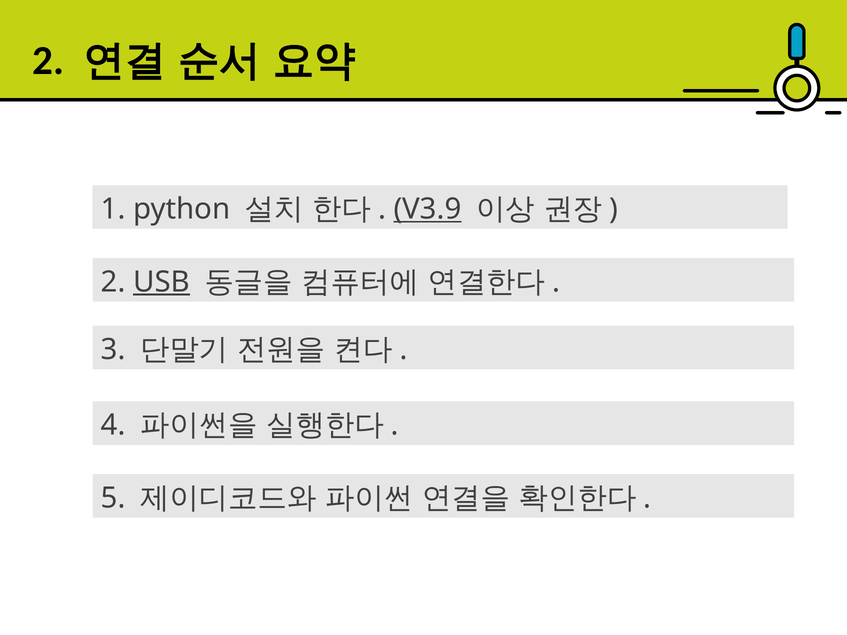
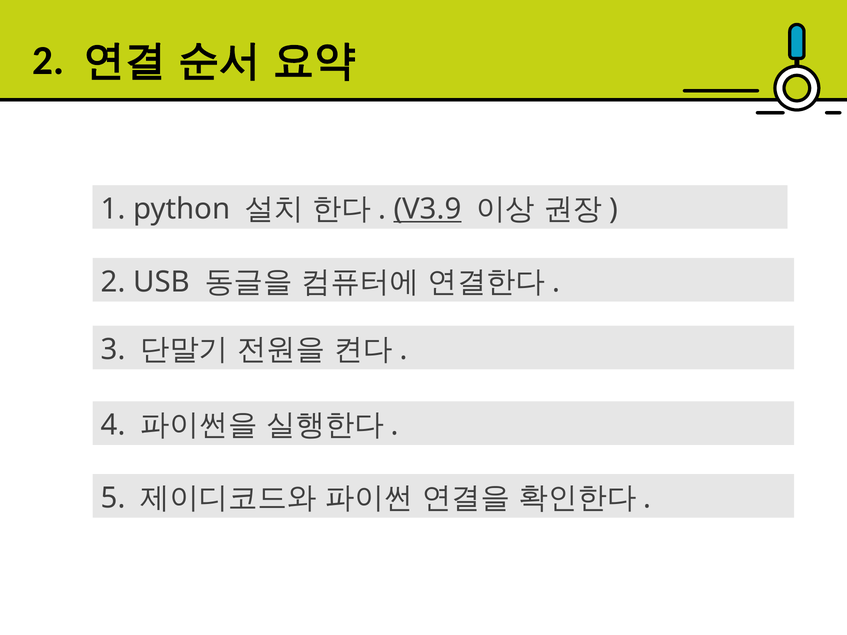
USB underline: present -> none
